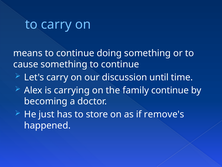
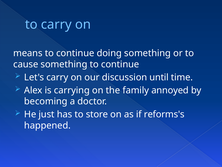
family continue: continue -> annoyed
remove's: remove's -> reforms's
